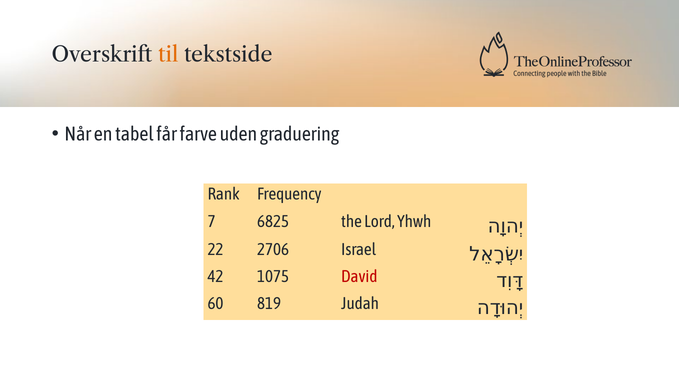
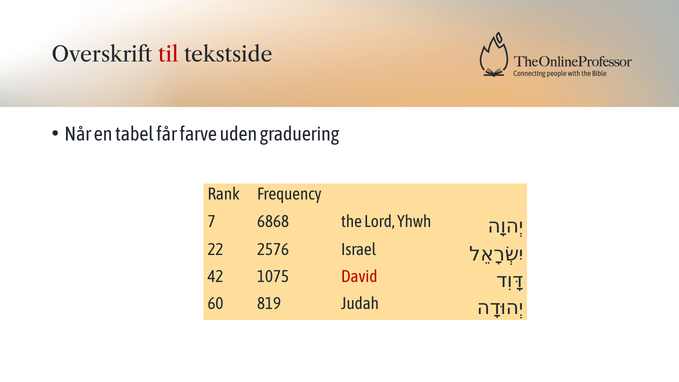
til colour: orange -> red
6825: 6825 -> 6868
2706: 2706 -> 2576
